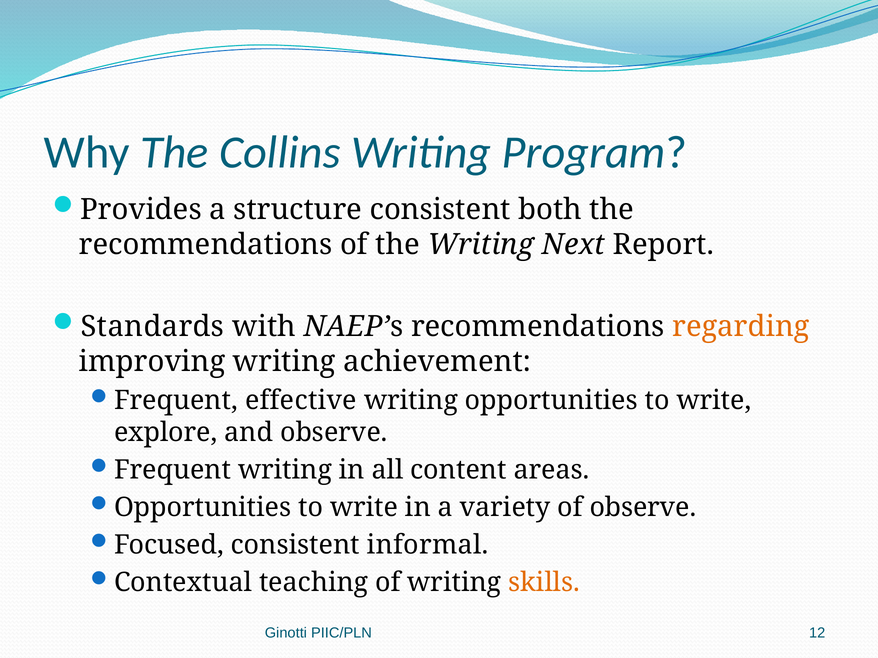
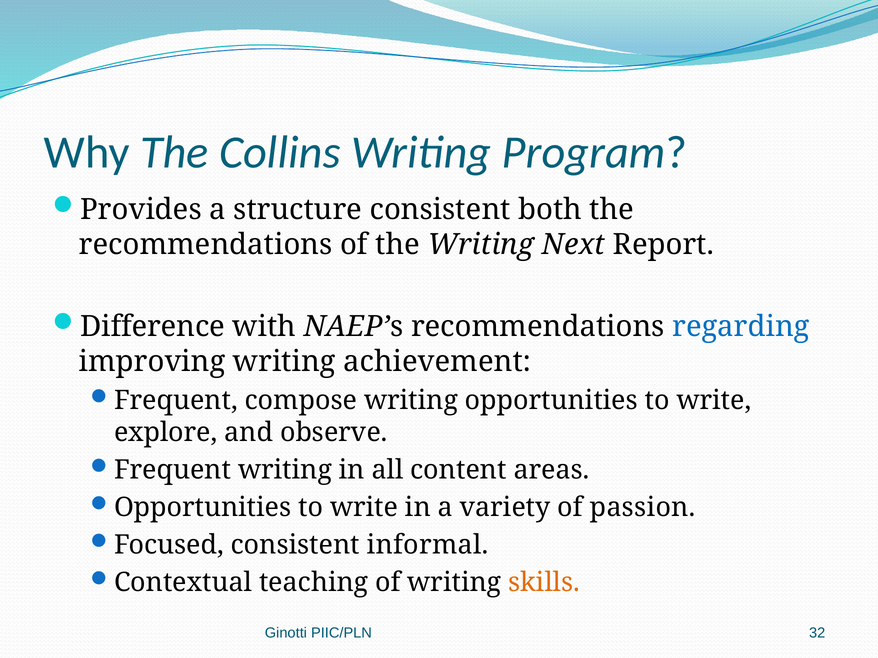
Standards: Standards -> Difference
regarding colour: orange -> blue
effective: effective -> compose
of observe: observe -> passion
12: 12 -> 32
